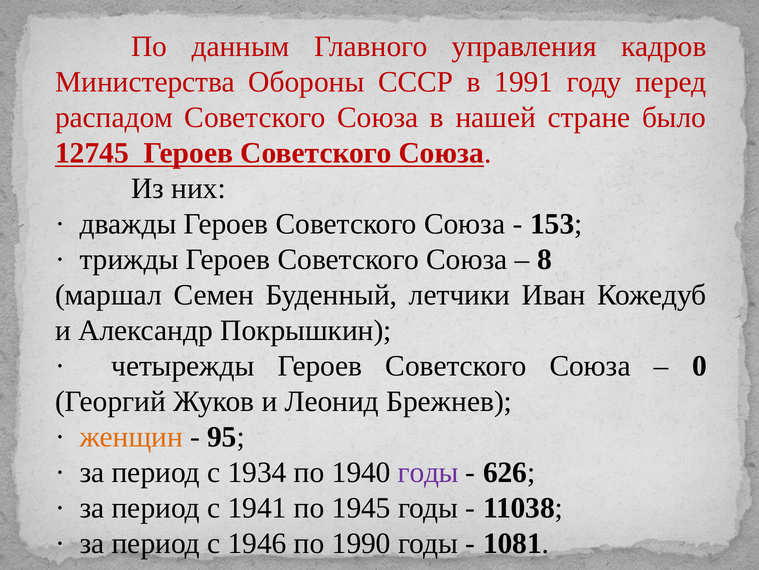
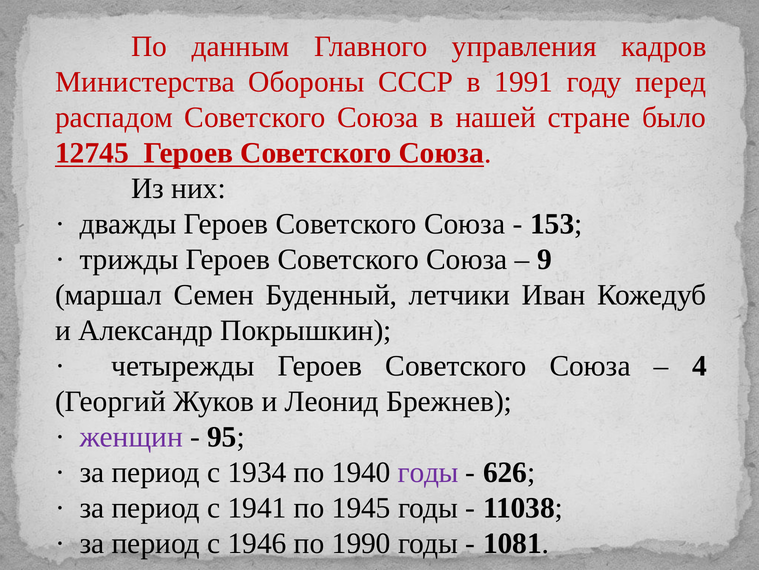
8: 8 -> 9
0: 0 -> 4
женщин colour: orange -> purple
